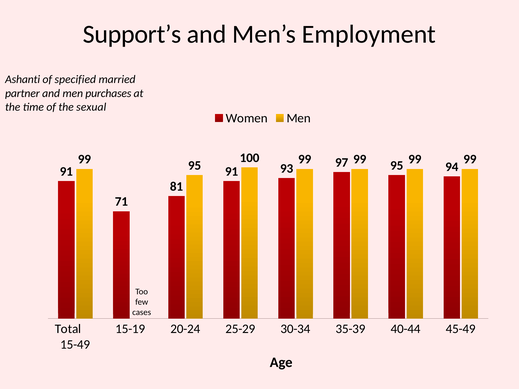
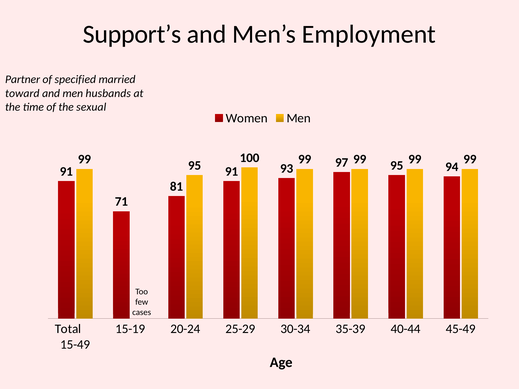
Ashanti: Ashanti -> Partner
partner: partner -> toward
purchases: purchases -> husbands
